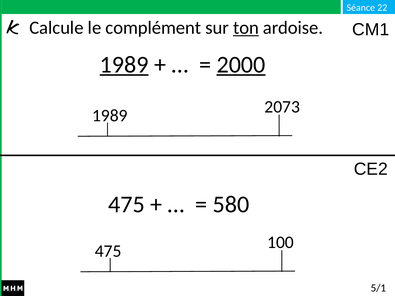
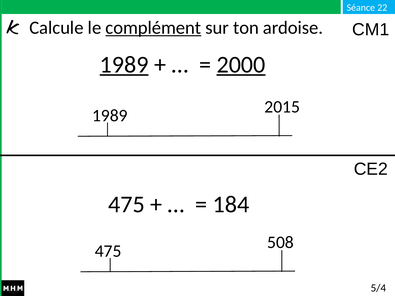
complément underline: none -> present
ton underline: present -> none
2073: 2073 -> 2015
580: 580 -> 184
100: 100 -> 508
5/1: 5/1 -> 5/4
